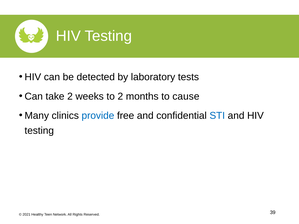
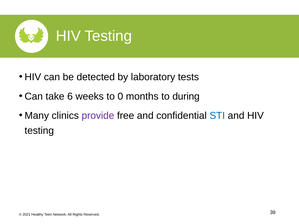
take 2: 2 -> 6
to 2: 2 -> 0
cause: cause -> during
provide colour: blue -> purple
